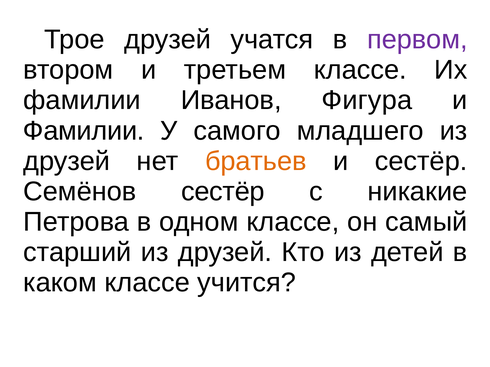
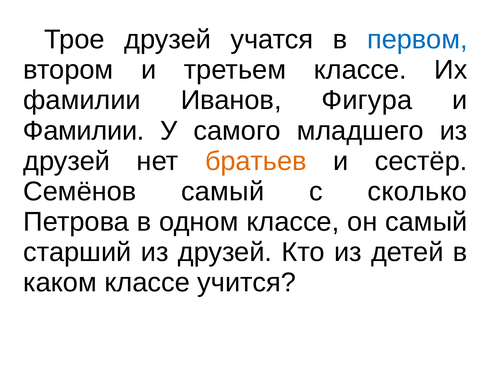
первом colour: purple -> blue
Семёнов сестёр: сестёр -> самый
никакие: никакие -> сколько
